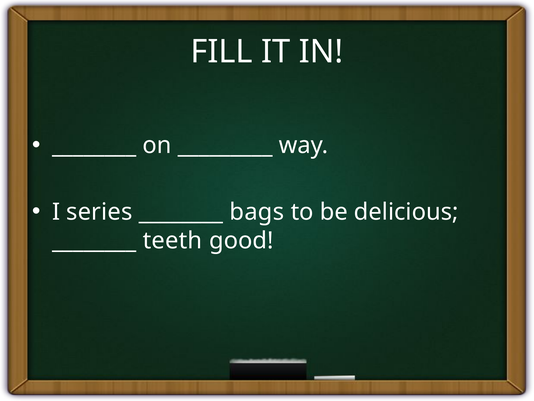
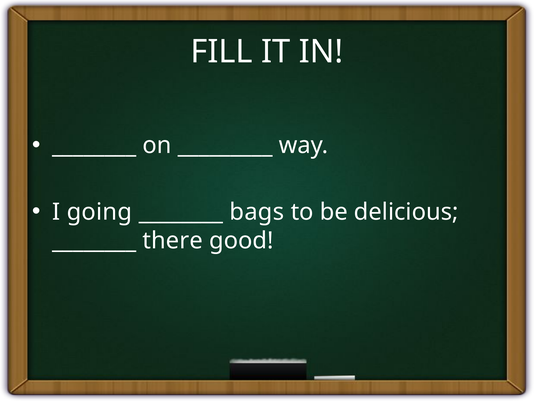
series: series -> going
teeth: teeth -> there
